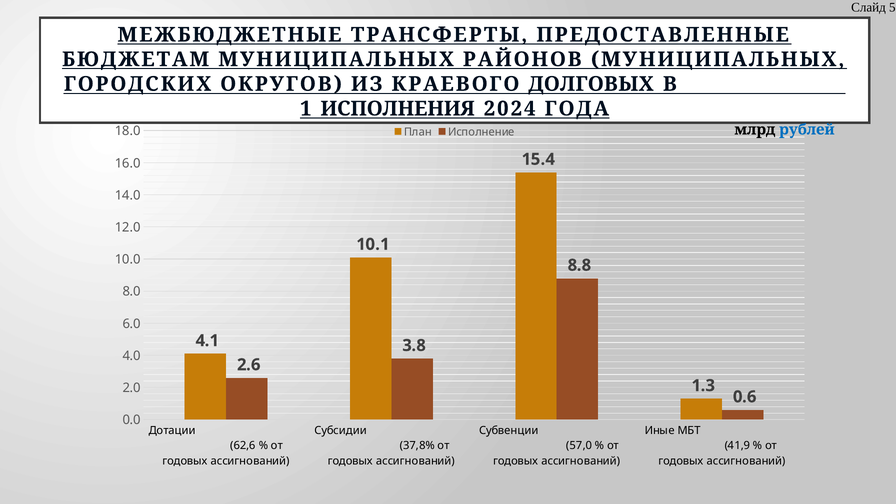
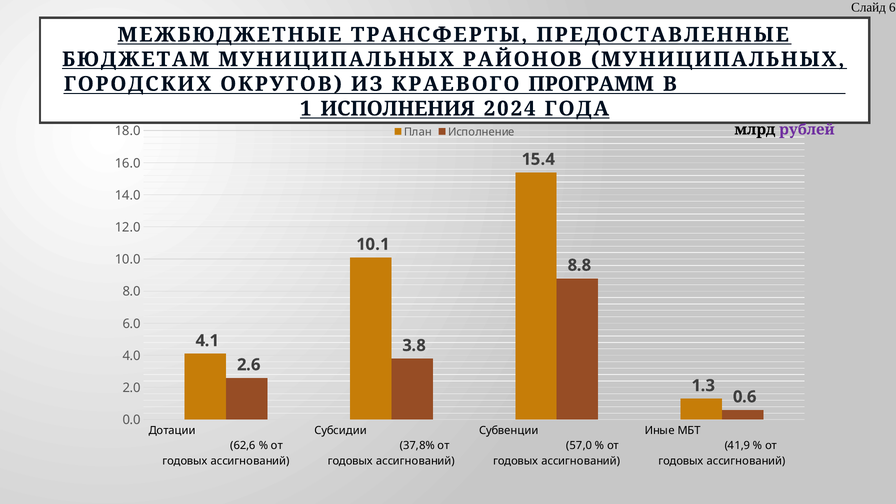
5: 5 -> 6
ДОЛГОВЫХ: ДОЛГОВЫХ -> ПРОГРАММ
рублей colour: blue -> purple
